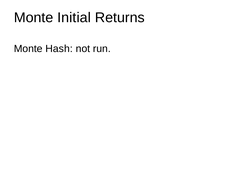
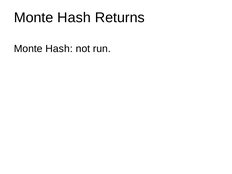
Initial at (74, 18): Initial -> Hash
